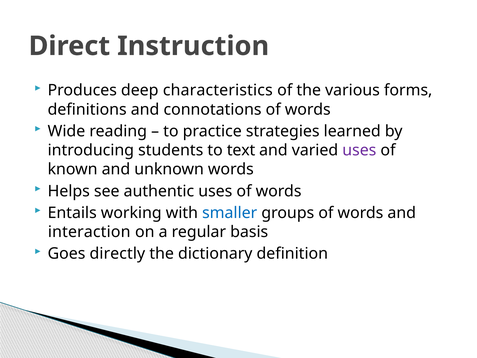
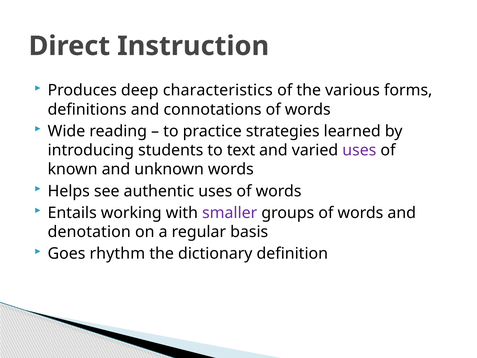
smaller colour: blue -> purple
interaction: interaction -> denotation
directly: directly -> rhythm
